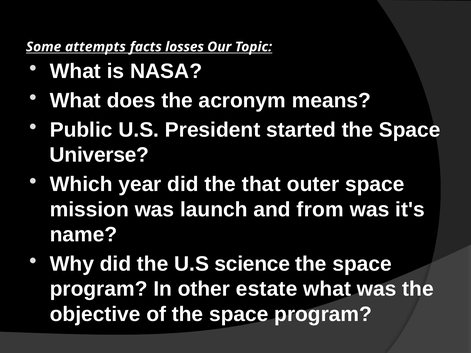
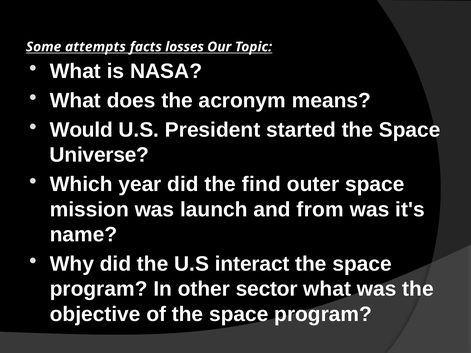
Public: Public -> Would
that: that -> find
science: science -> interact
estate: estate -> sector
